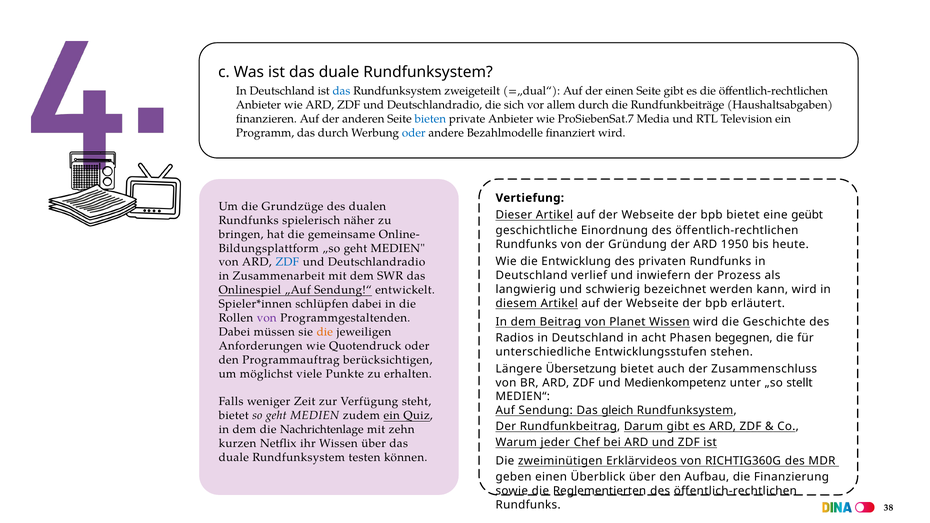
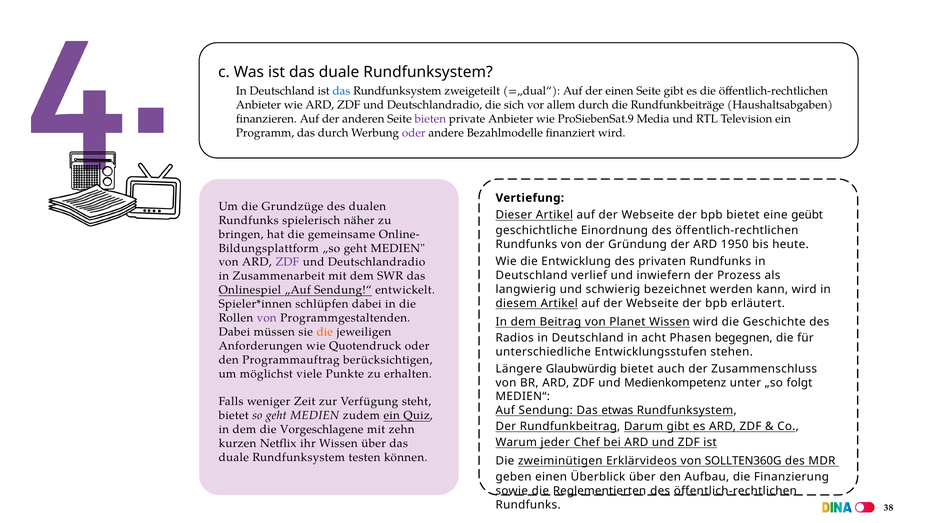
bieten colour: blue -> purple
ProSiebenSat.7: ProSiebenSat.7 -> ProSiebenSat.9
oder at (414, 133) colour: blue -> purple
ZDF at (287, 262) colour: blue -> purple
Übersetzung: Übersetzung -> Glaubwürdig
stellt: stellt -> folgt
gleich: gleich -> etwas
Nachrichtenlage: Nachrichtenlage -> Vorgeschlagene
RICHTIG360G: RICHTIG360G -> SOLLTEN360G
